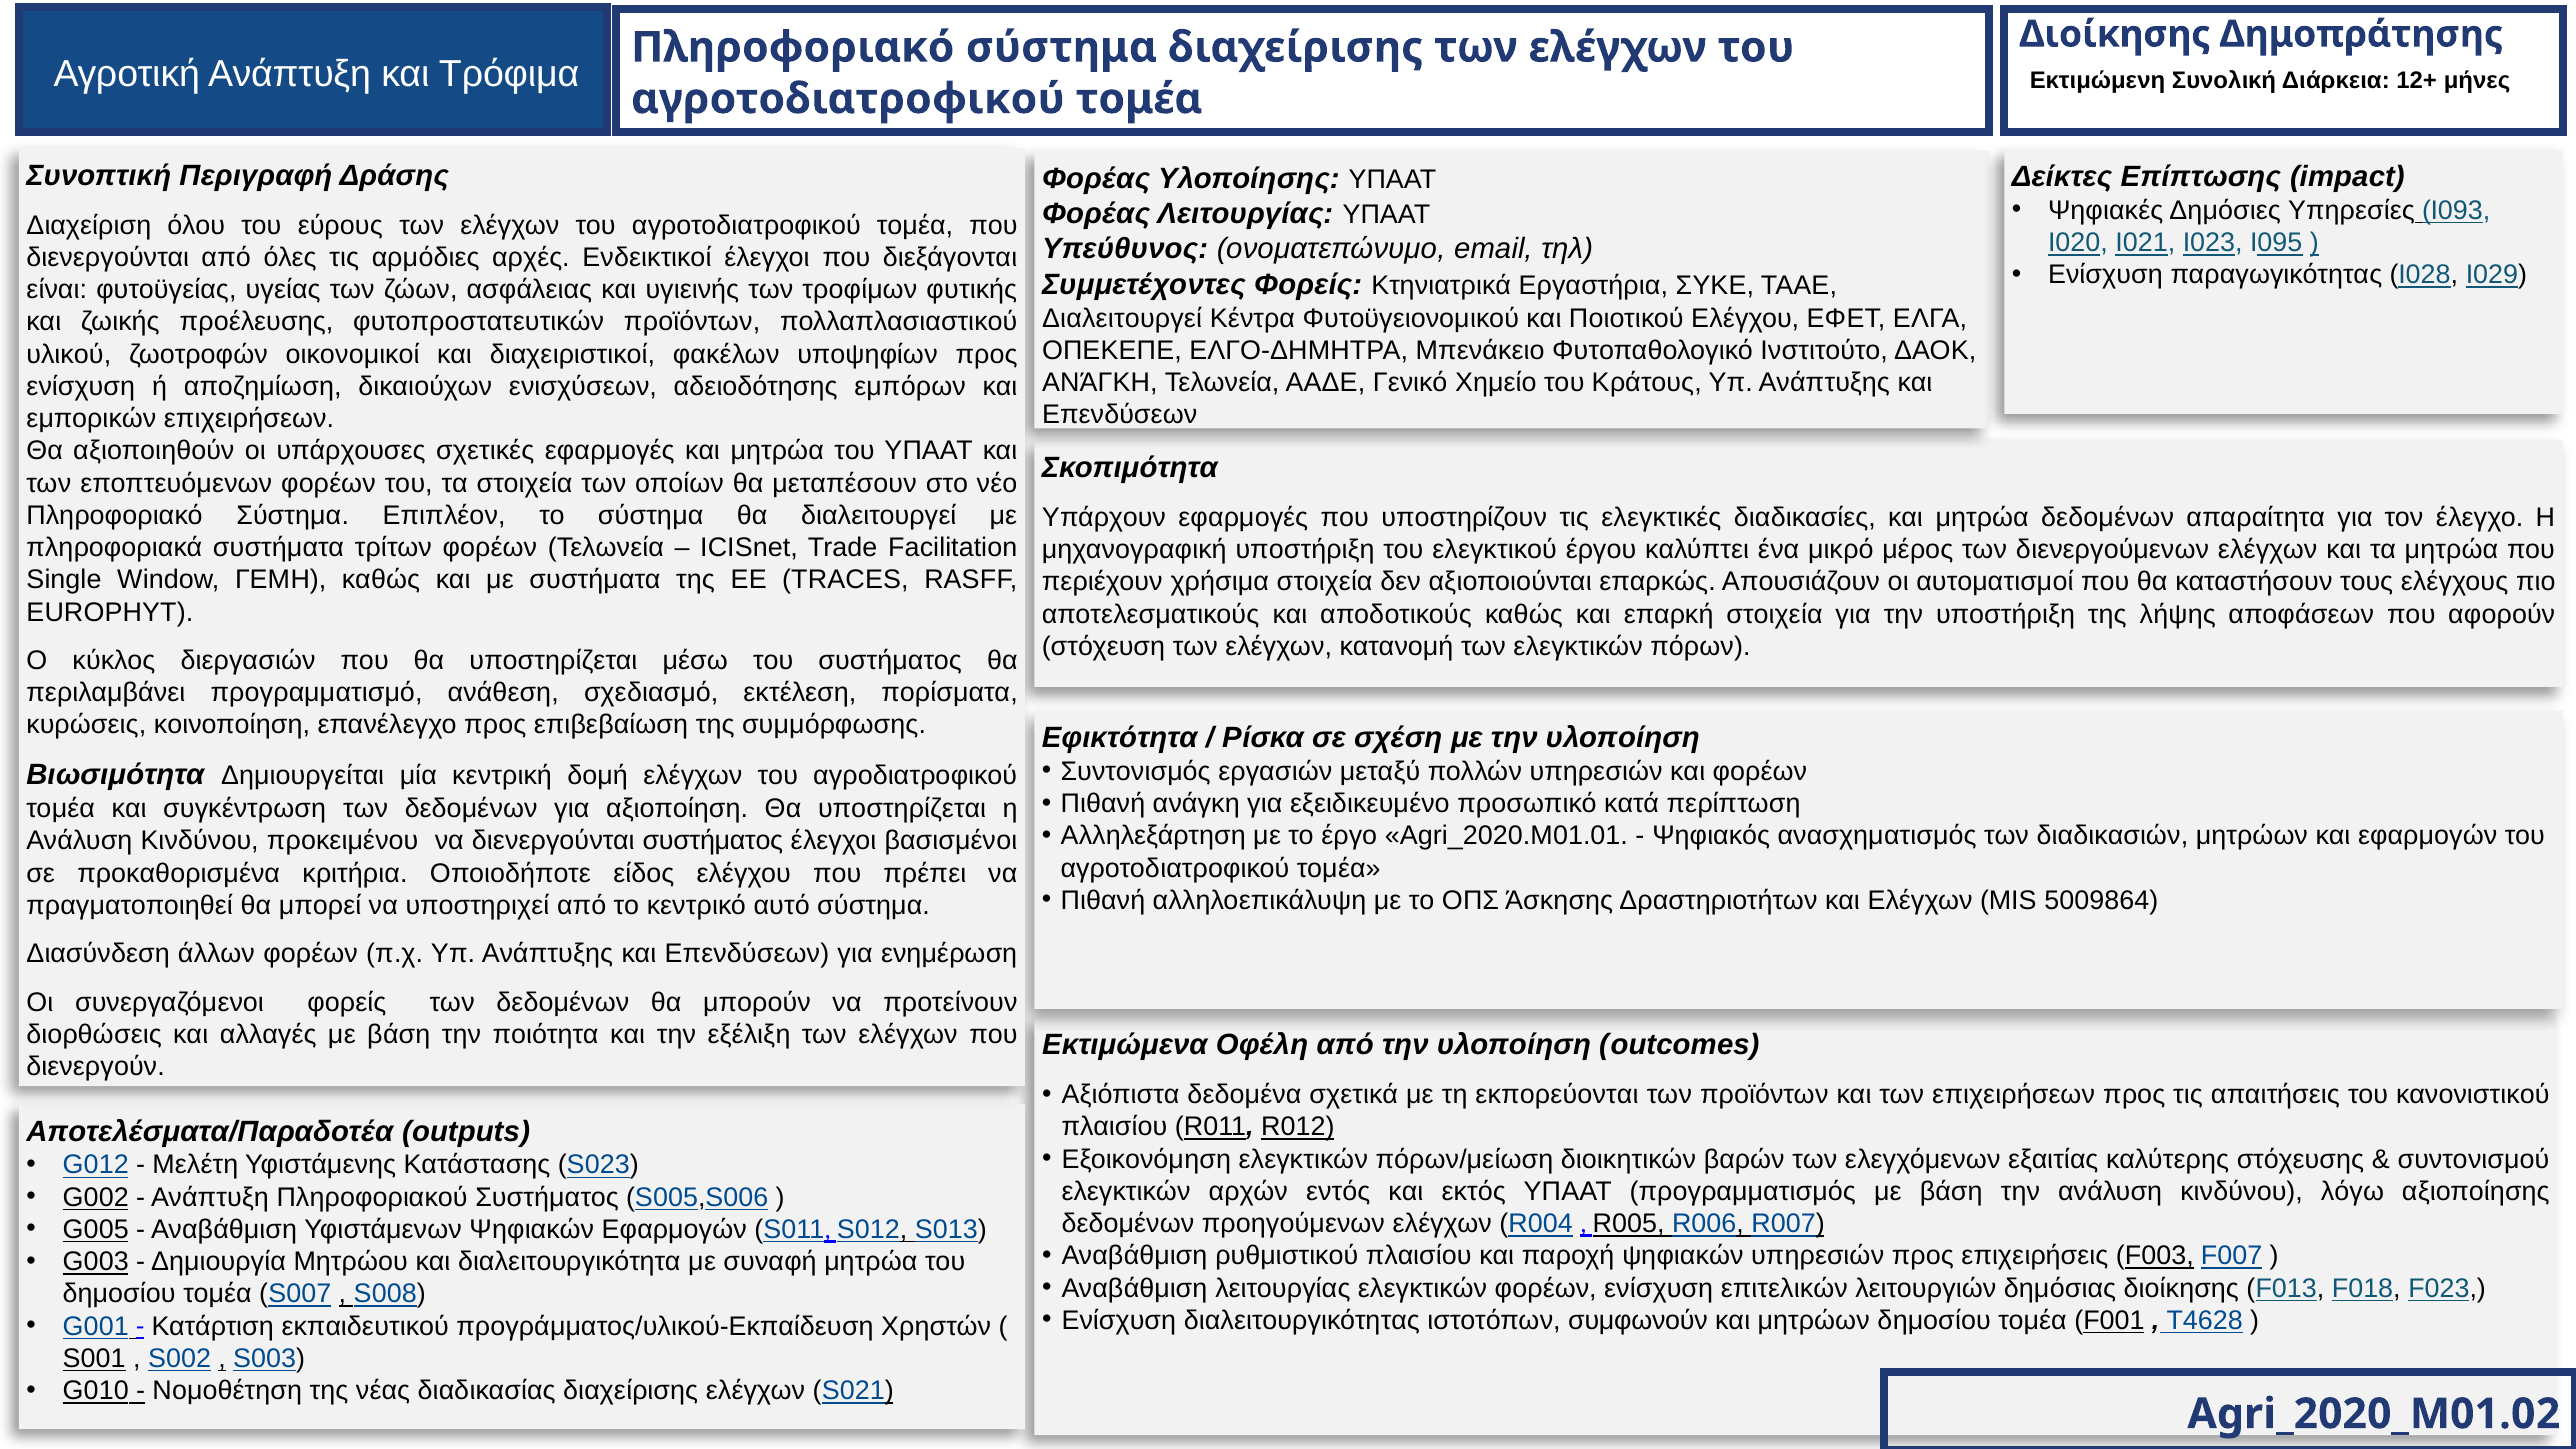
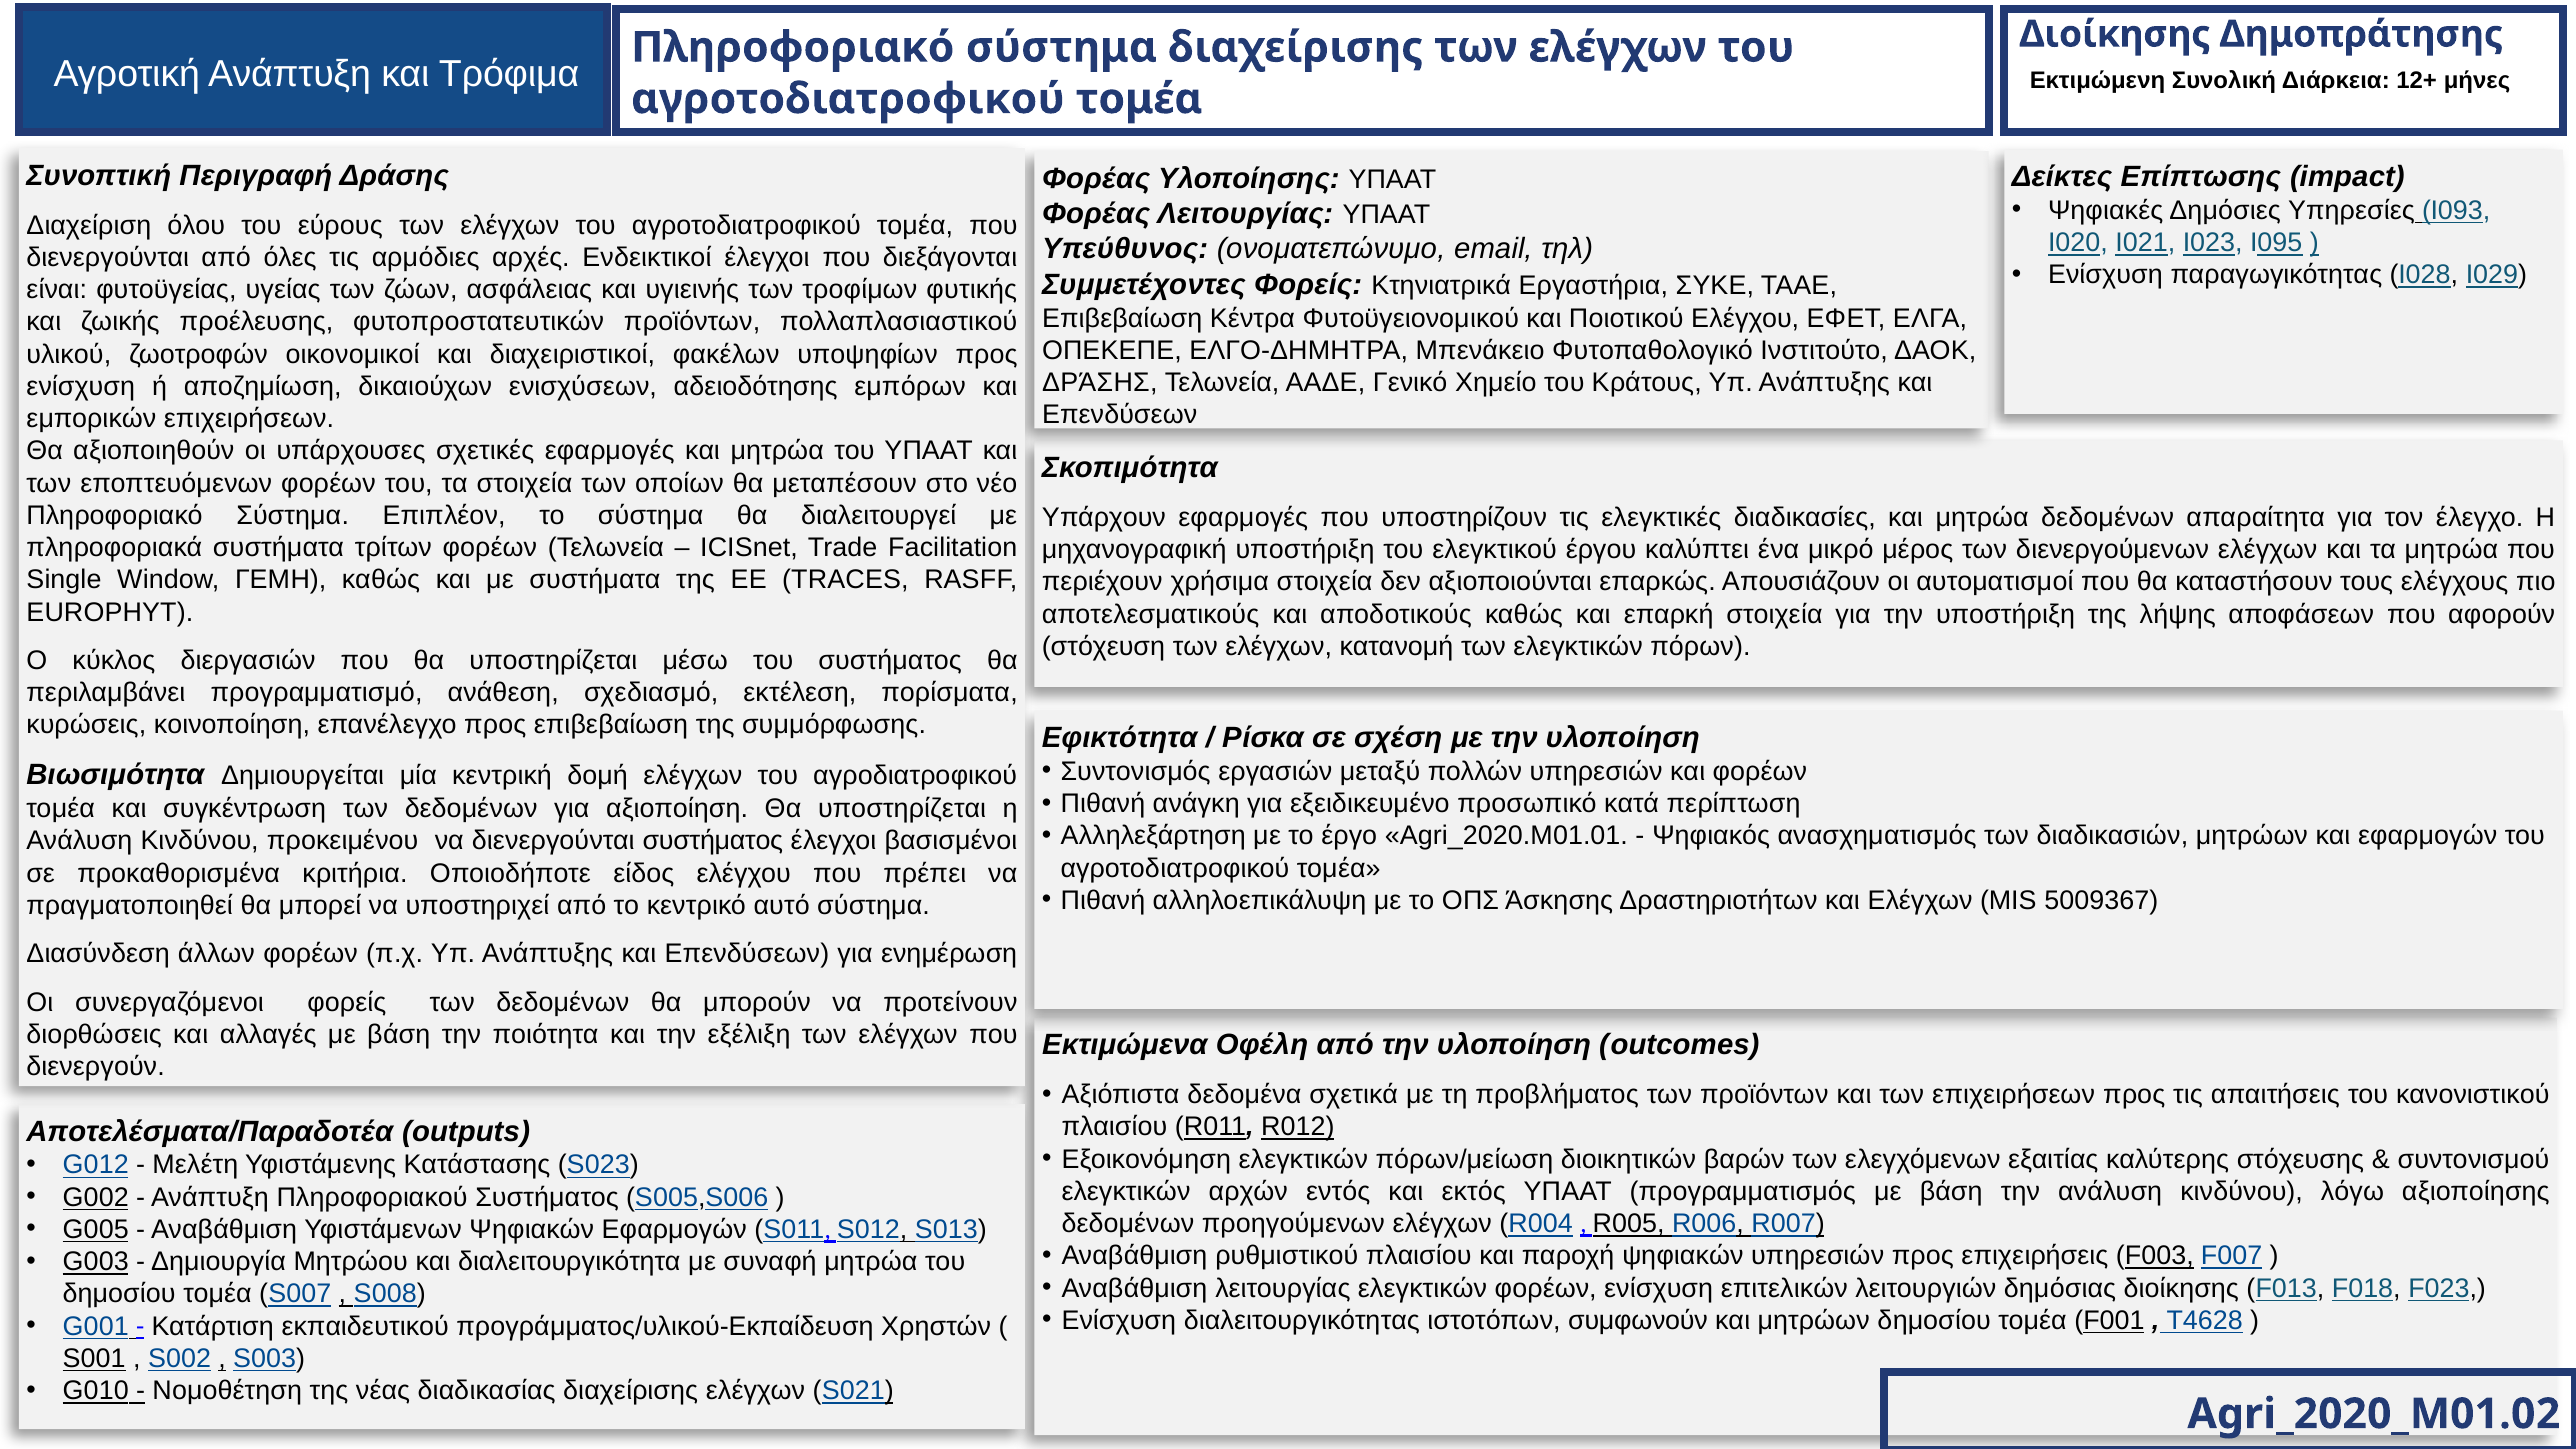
Διαλειτουργεί at (1122, 318): Διαλειτουργεί -> Επιβεβαίωση
ΑΝΆΓΚΗ at (1100, 383): ΑΝΆΓΚΗ -> ΔΡΆΣΗΣ
5009864: 5009864 -> 5009367
εκπορεύονται: εκπορεύονται -> προβλήματος
